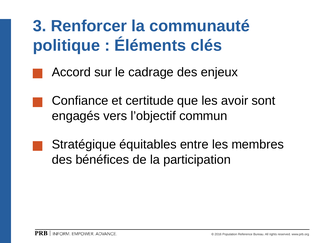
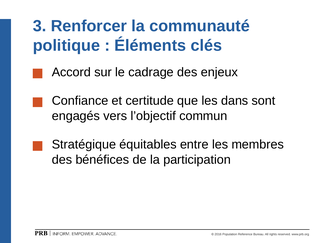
avoir: avoir -> dans
